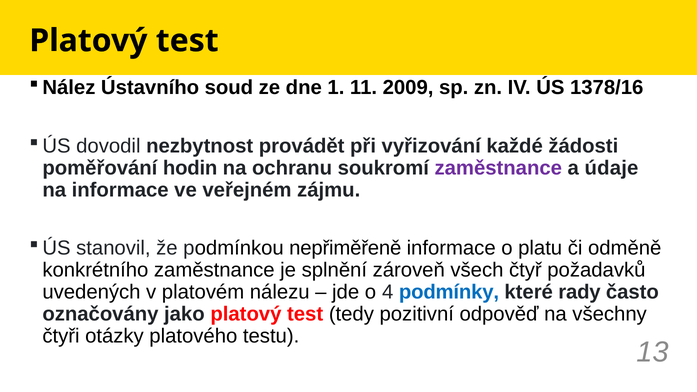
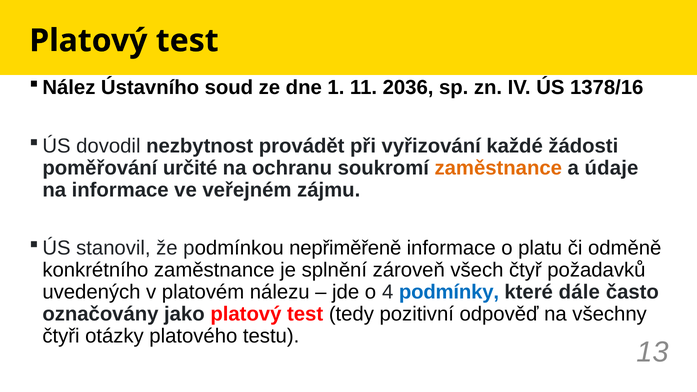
2009: 2009 -> 2036
hodin: hodin -> určité
zaměstnance at (498, 168) colour: purple -> orange
rady: rady -> dále
